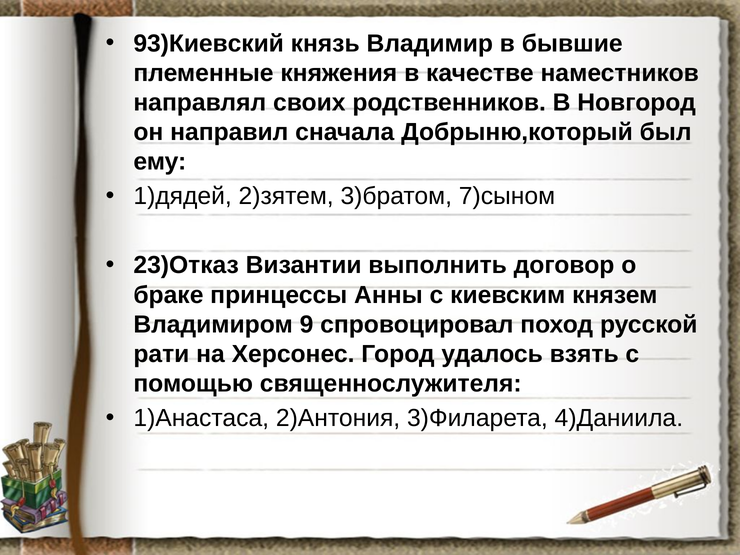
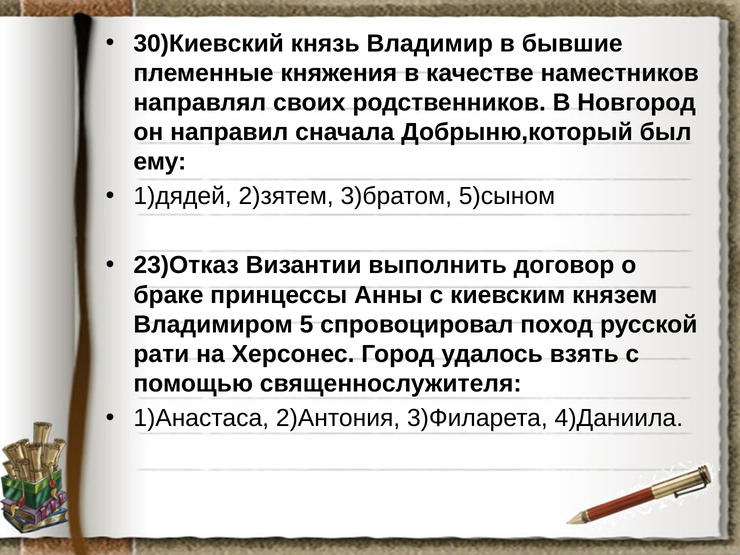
93)Киевский: 93)Киевский -> 30)Киевский
7)сыном: 7)сыном -> 5)сыном
9: 9 -> 5
